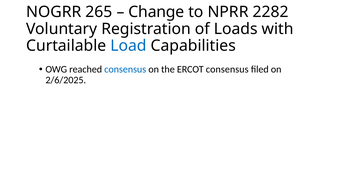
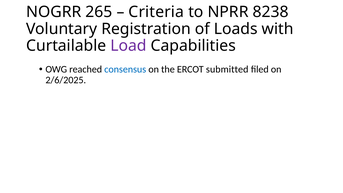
Change: Change -> Criteria
2282: 2282 -> 8238
Load colour: blue -> purple
ERCOT consensus: consensus -> submitted
